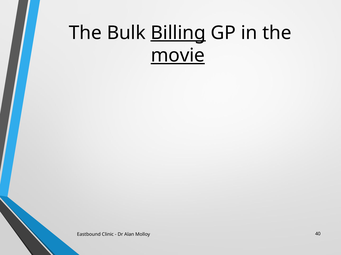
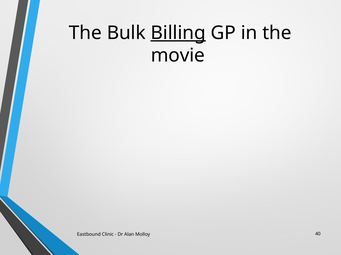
movie underline: present -> none
